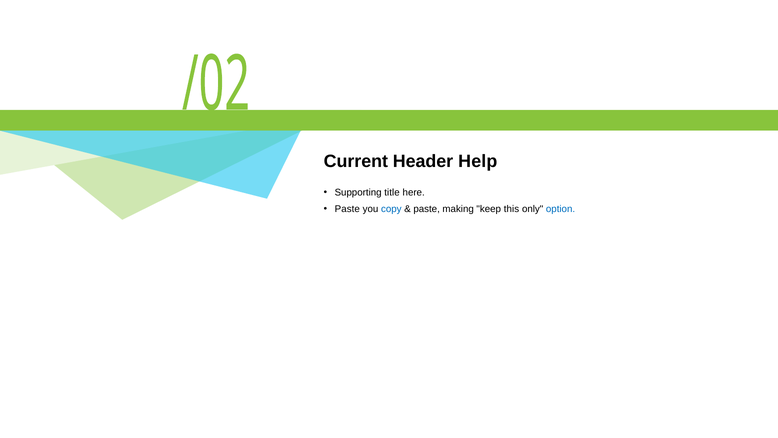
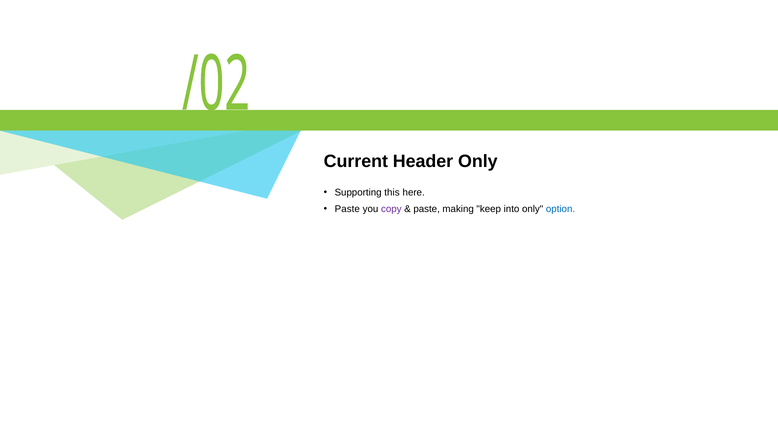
Header Help: Help -> Only
title: title -> this
copy colour: blue -> purple
this: this -> into
